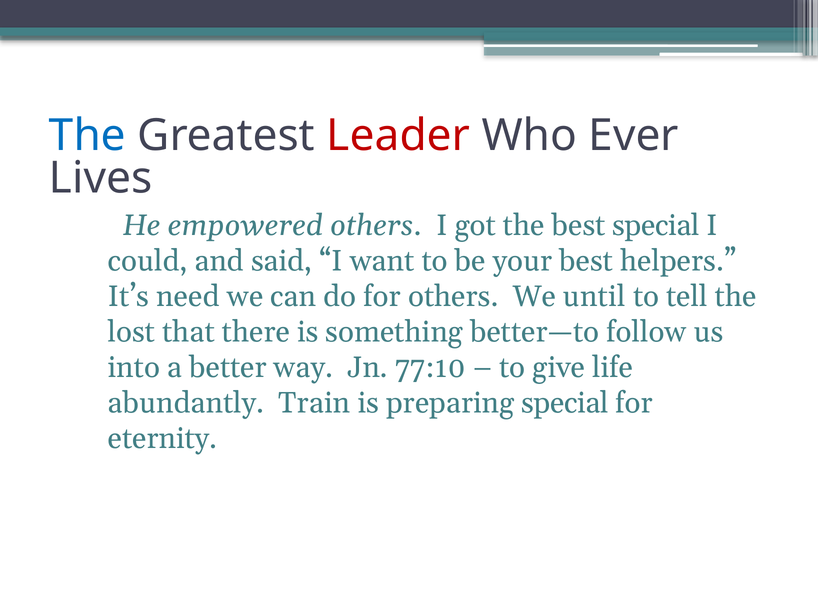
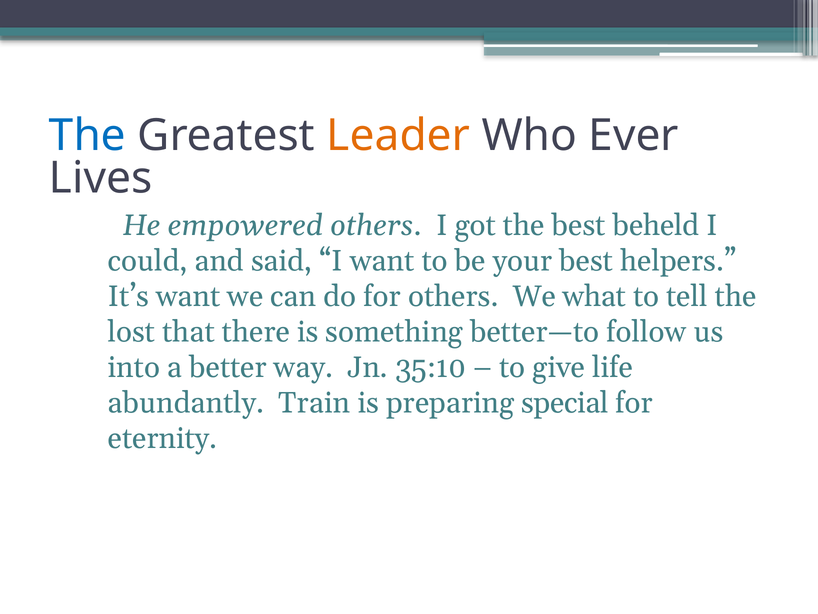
Leader colour: red -> orange
best special: special -> beheld
It’s need: need -> want
until: until -> what
77:10: 77:10 -> 35:10
